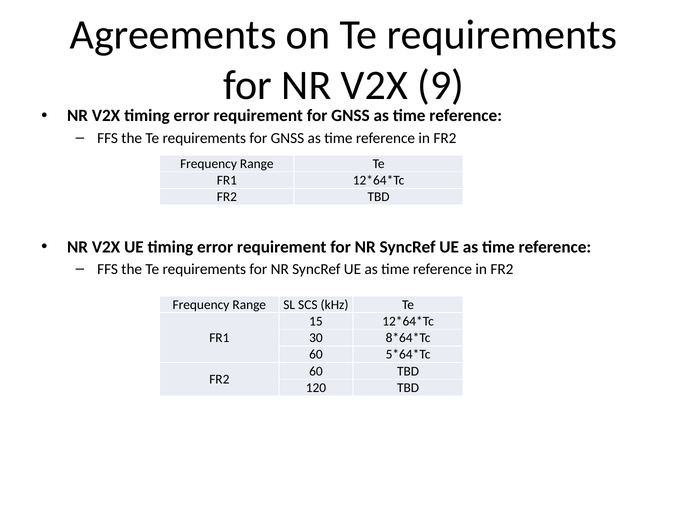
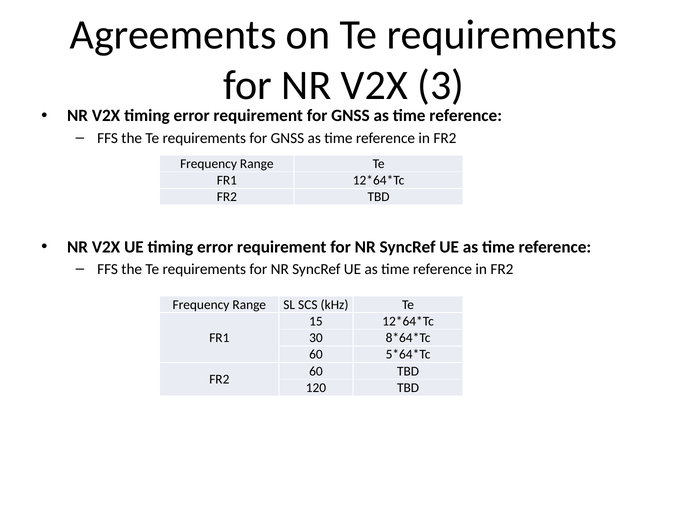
9: 9 -> 3
